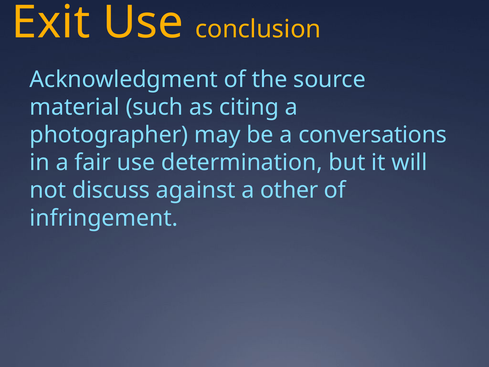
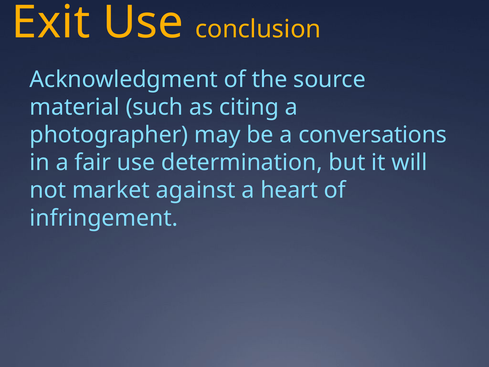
discuss: discuss -> market
other: other -> heart
